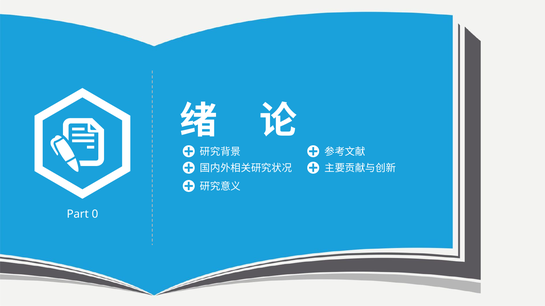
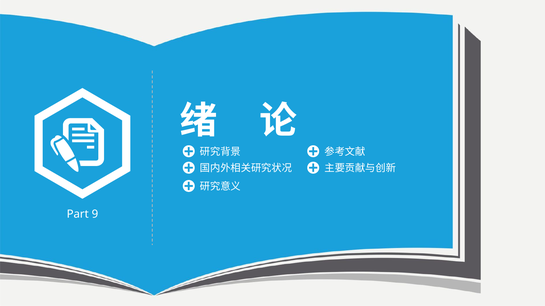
0: 0 -> 9
